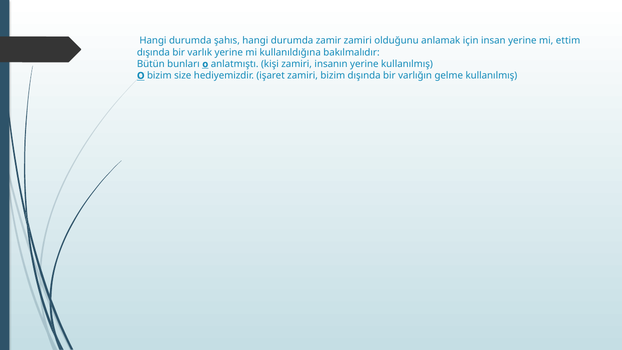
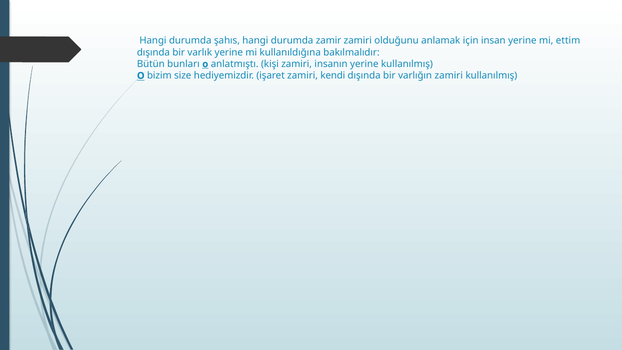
zamiri bizim: bizim -> kendi
varlığın gelme: gelme -> zamiri
